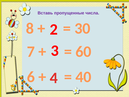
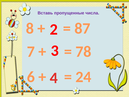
30: 30 -> 87
60: 60 -> 78
40: 40 -> 24
